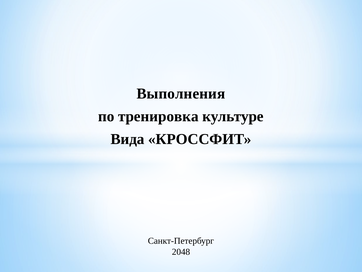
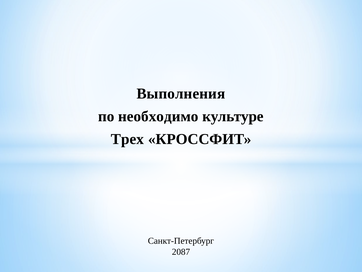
тренировка: тренировка -> необходимо
Вида: Вида -> Трех
2048: 2048 -> 2087
